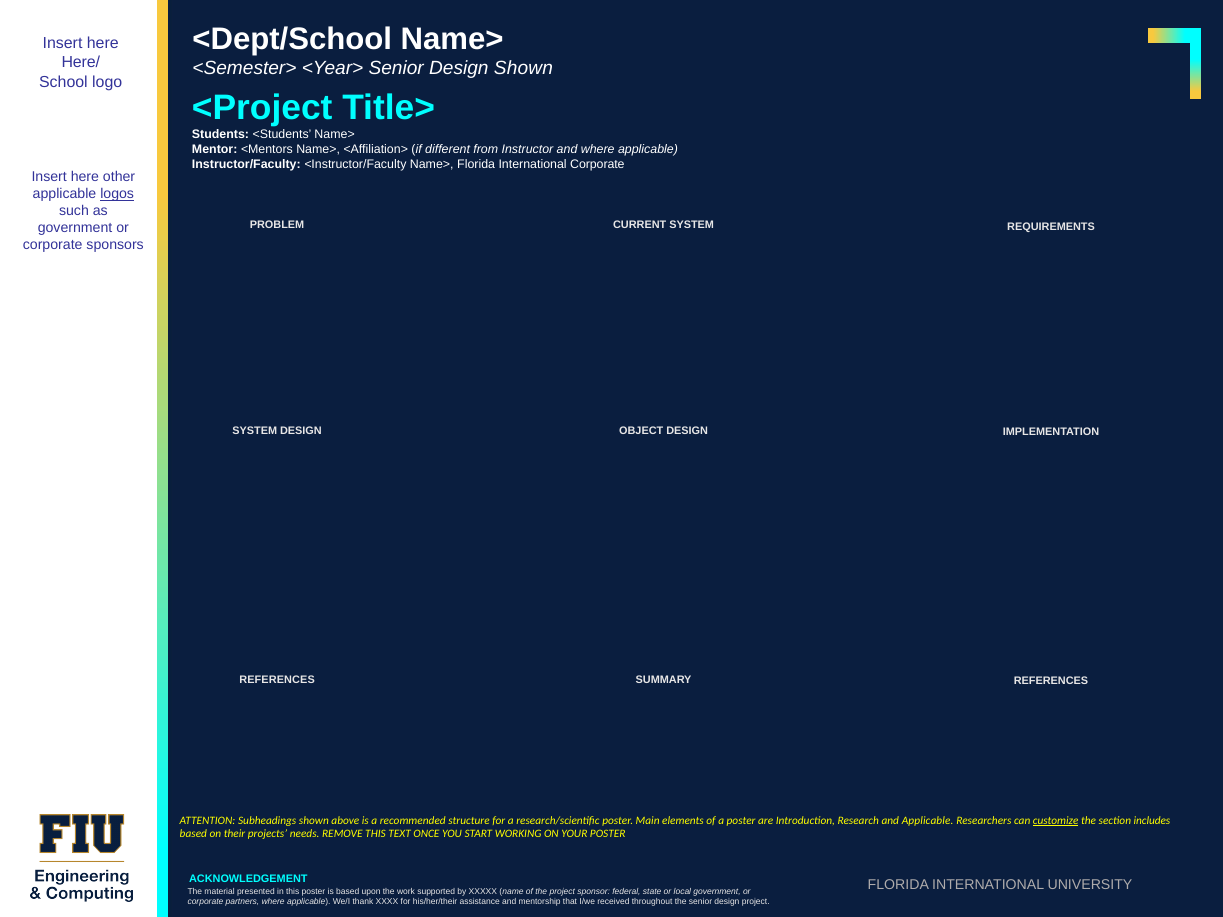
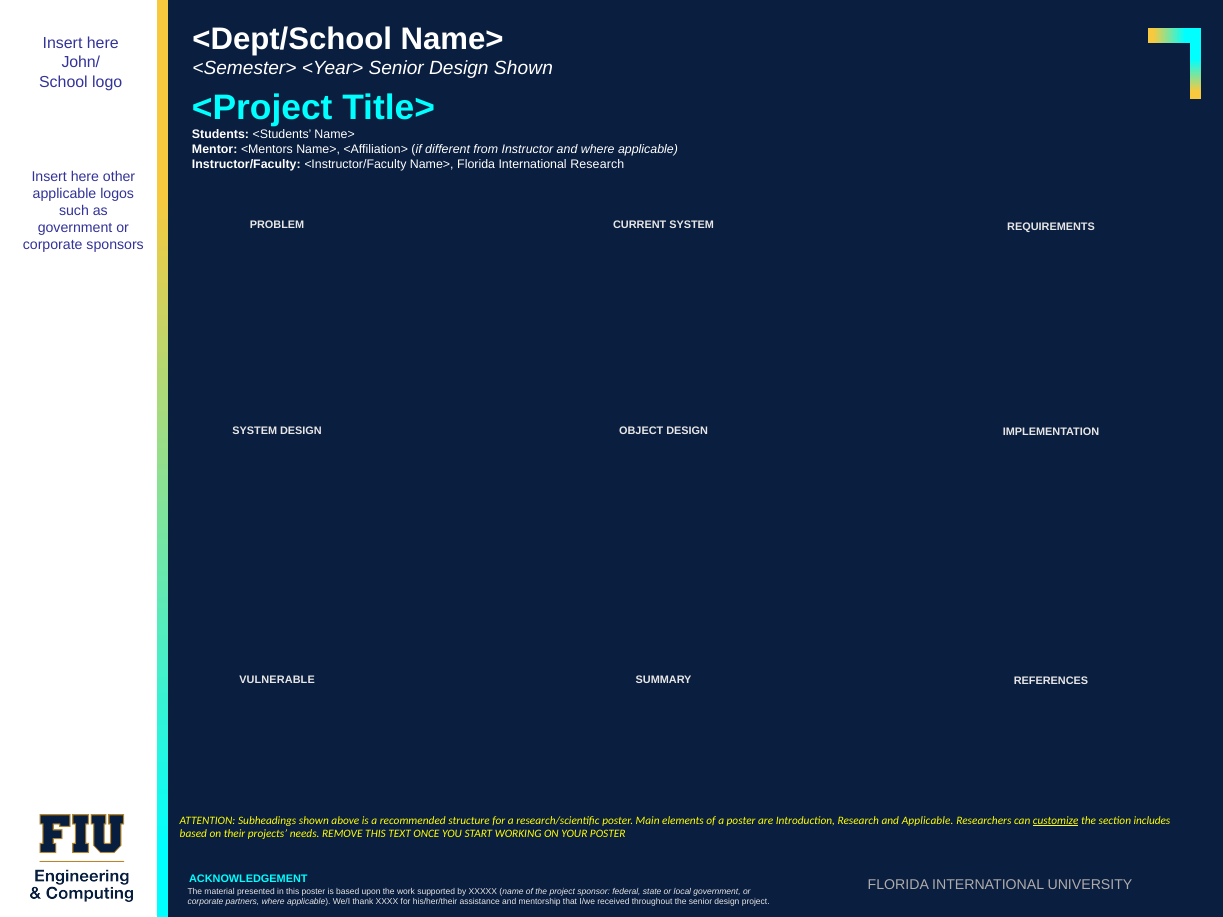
Here/: Here/ -> John/
International Corporate: Corporate -> Research
logos underline: present -> none
REFERENCES at (277, 680): REFERENCES -> VULNERABLE
